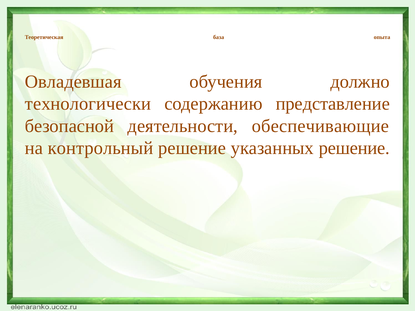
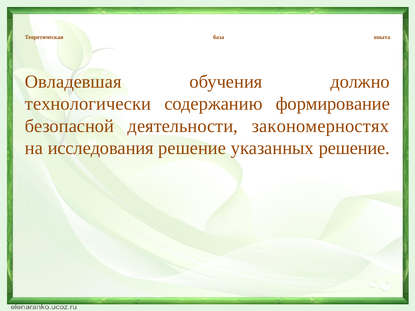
представление: представление -> формирование
обеспечивающие: обеспечивающие -> закономерностях
контрольный: контрольный -> исследования
